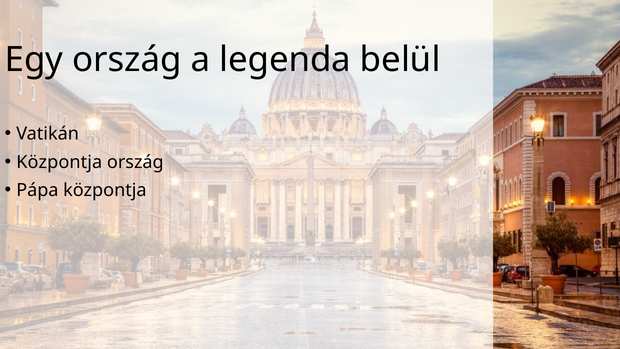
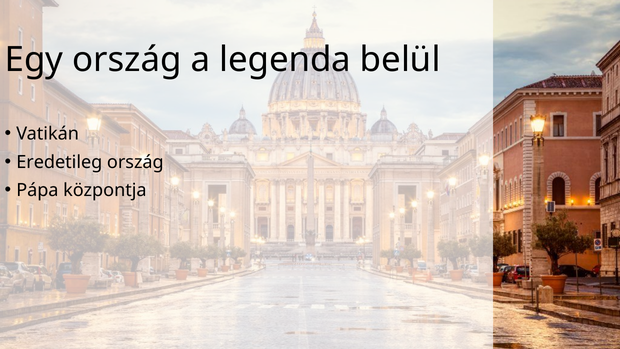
Központja at (59, 162): Központja -> Eredetileg
